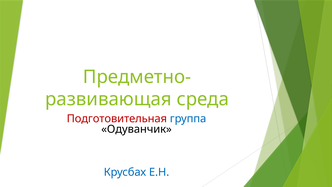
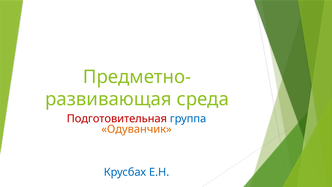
Одуванчик colour: black -> orange
